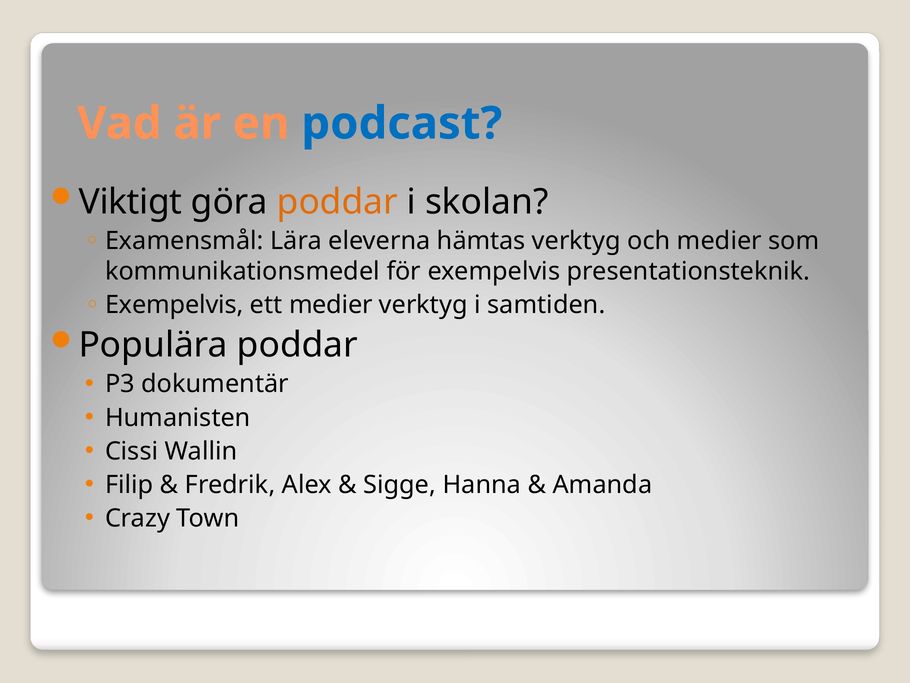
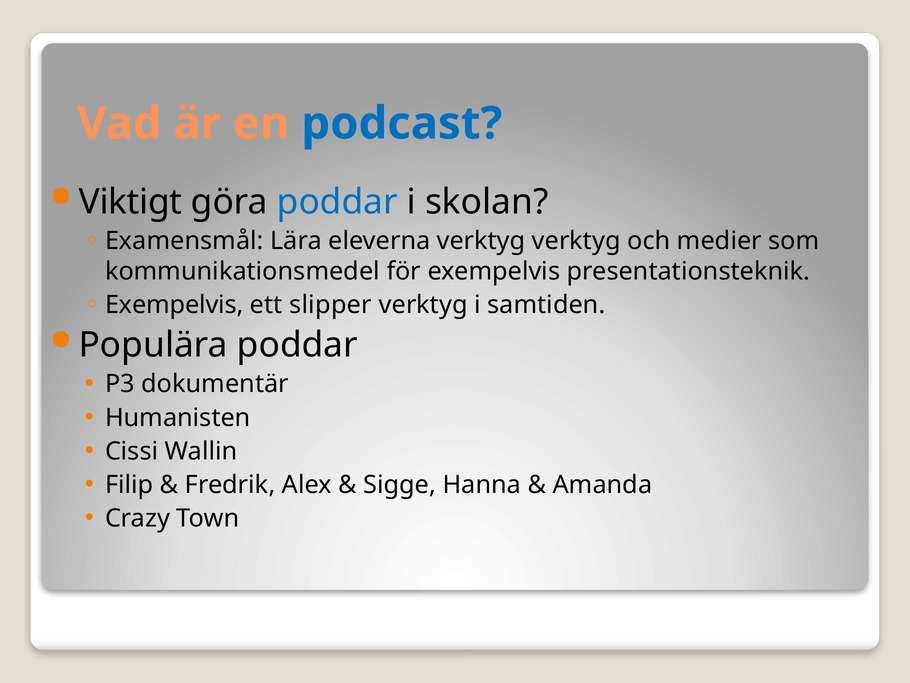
poddar at (337, 202) colour: orange -> blue
eleverna hämtas: hämtas -> verktyg
ett medier: medier -> slipper
